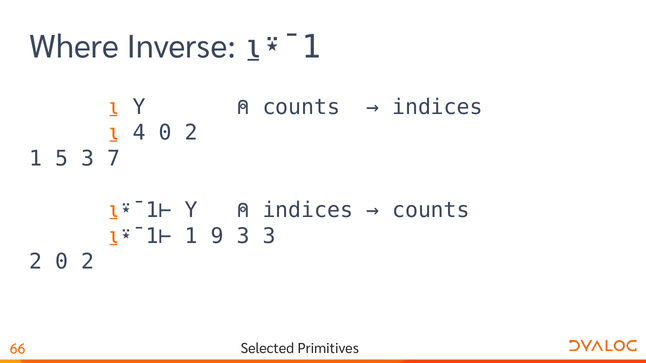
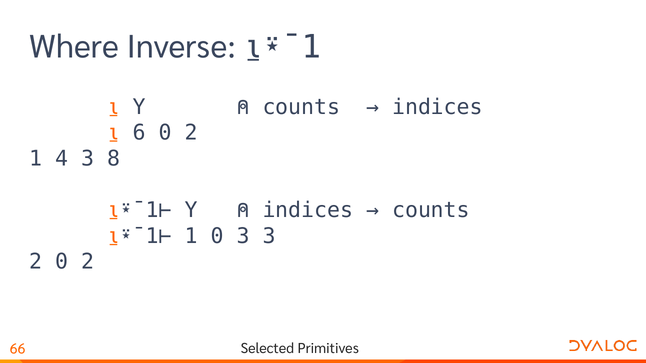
4: 4 -> 6
5: 5 -> 4
7: 7 -> 8
1 9: 9 -> 0
